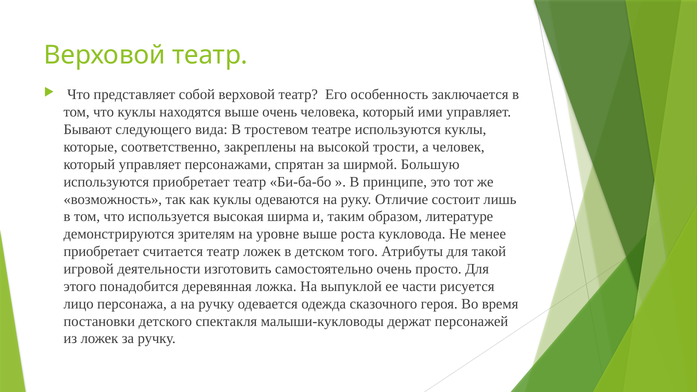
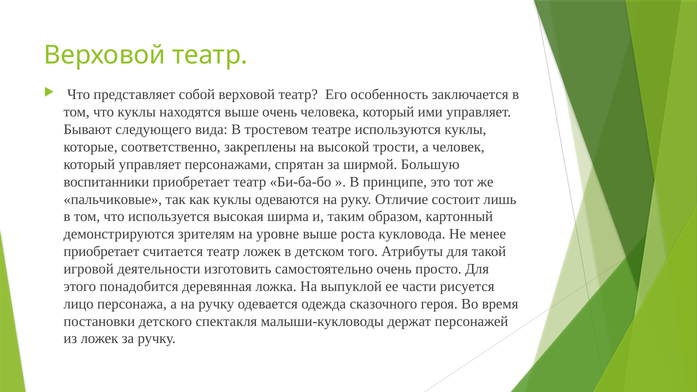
используются at (106, 182): используются -> воспитанники
возможность: возможность -> пальчиковые
литературе: литературе -> картонный
